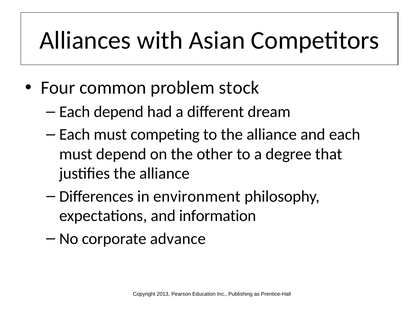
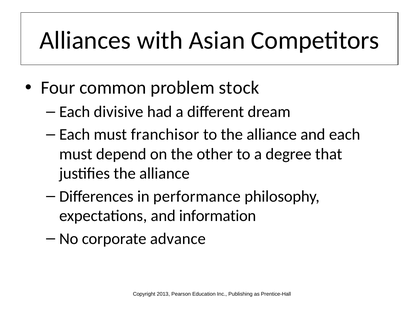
Each depend: depend -> divisive
competing: competing -> franchisor
environment: environment -> performance
